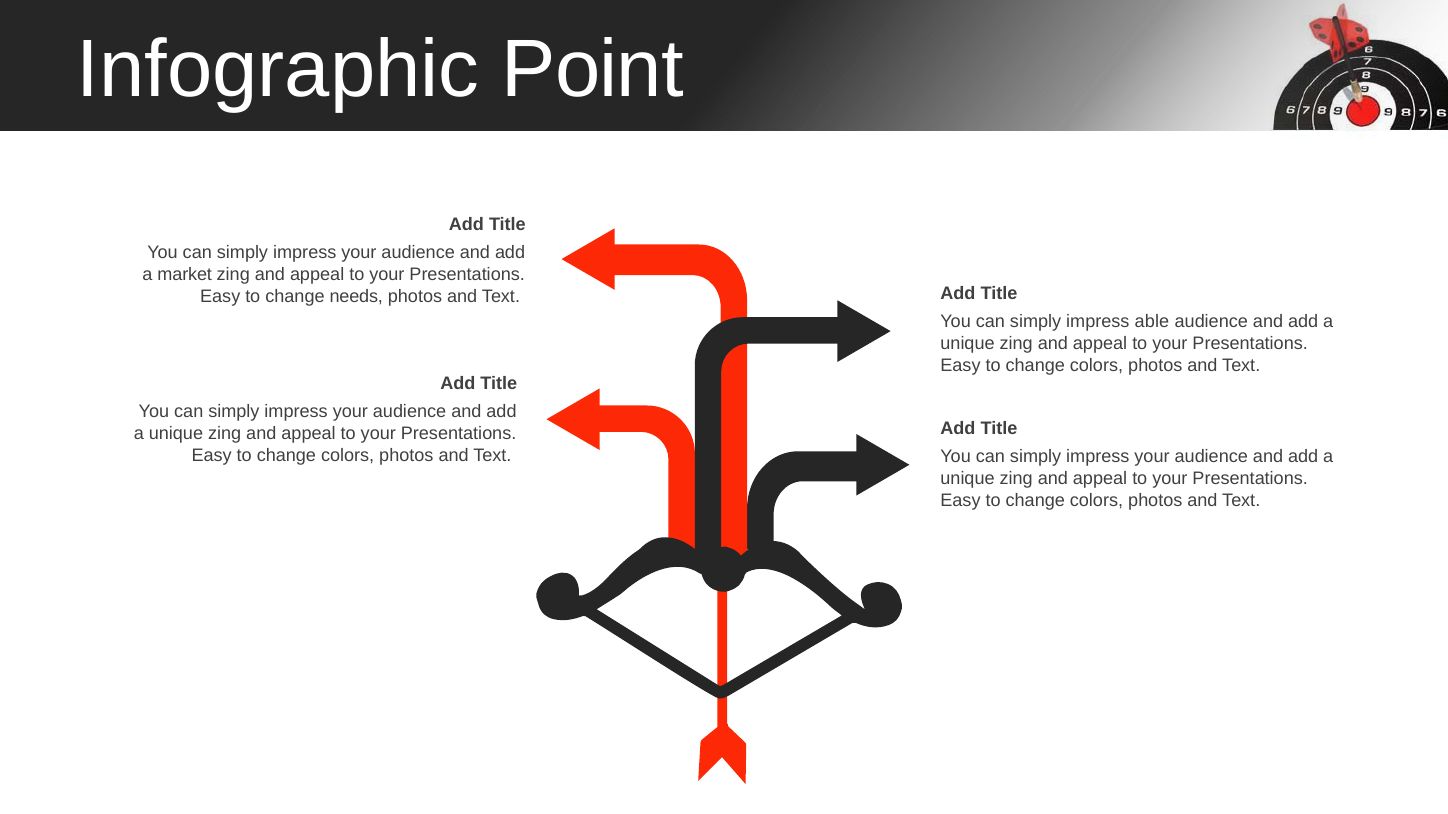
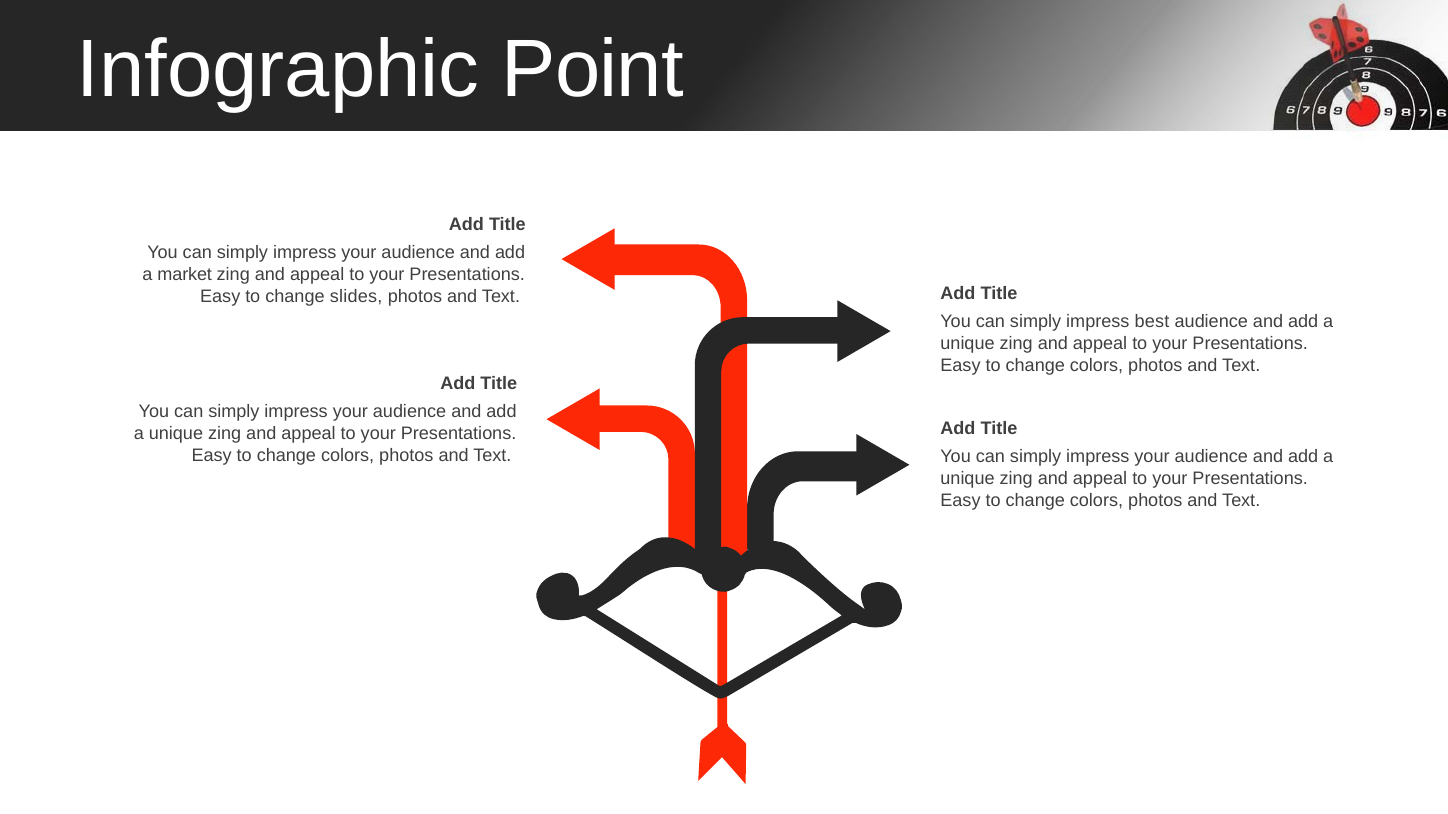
needs: needs -> slides
able: able -> best
